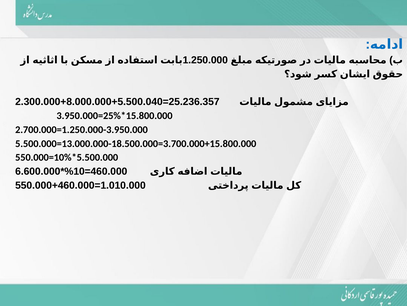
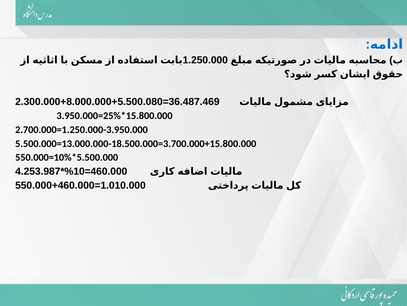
5.500.040: 5.500.040 -> 5.500.080
25.236.357: 25.236.357 -> 36.487.469
6.600.000: 6.600.000 -> 4.253.987
